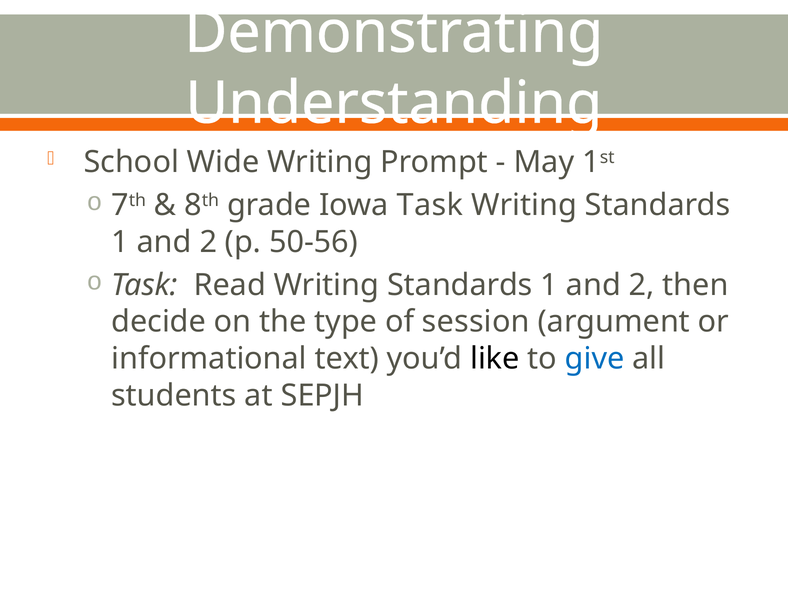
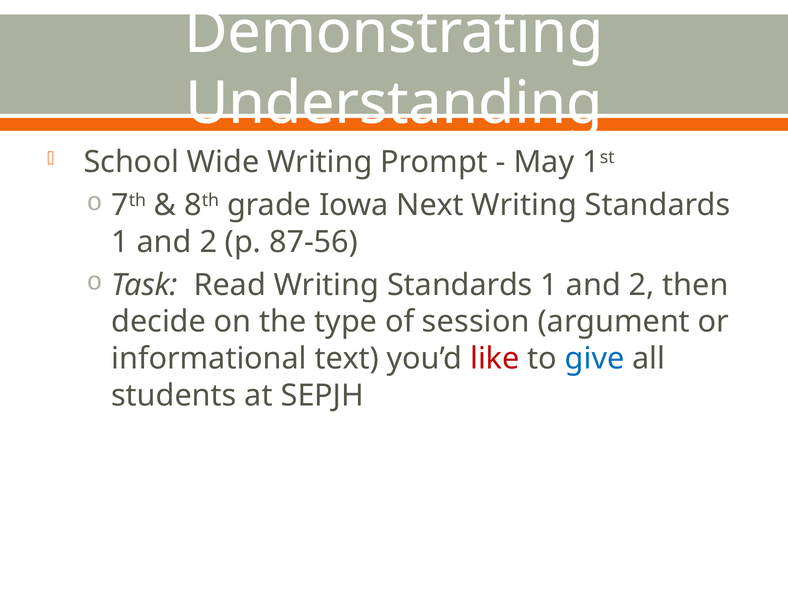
Iowa Task: Task -> Next
50-56: 50-56 -> 87-56
like colour: black -> red
